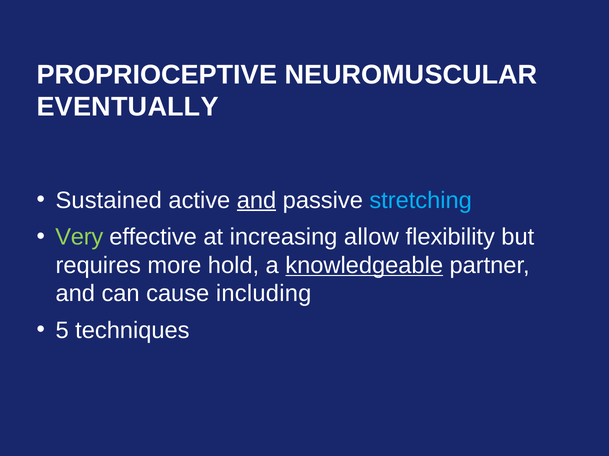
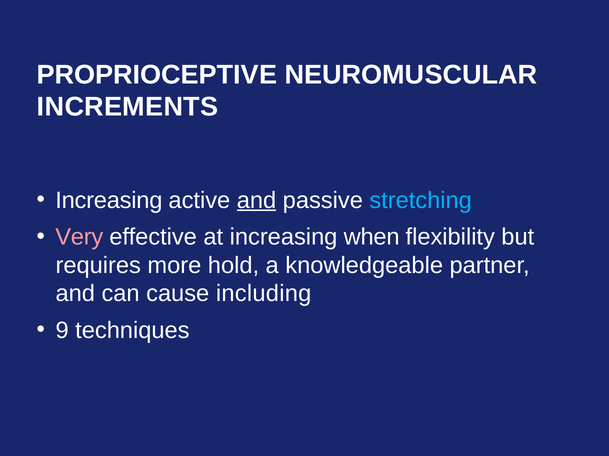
EVENTUALLY: EVENTUALLY -> INCREMENTS
Sustained at (109, 201): Sustained -> Increasing
Very colour: light green -> pink
allow: allow -> when
knowledgeable underline: present -> none
5: 5 -> 9
